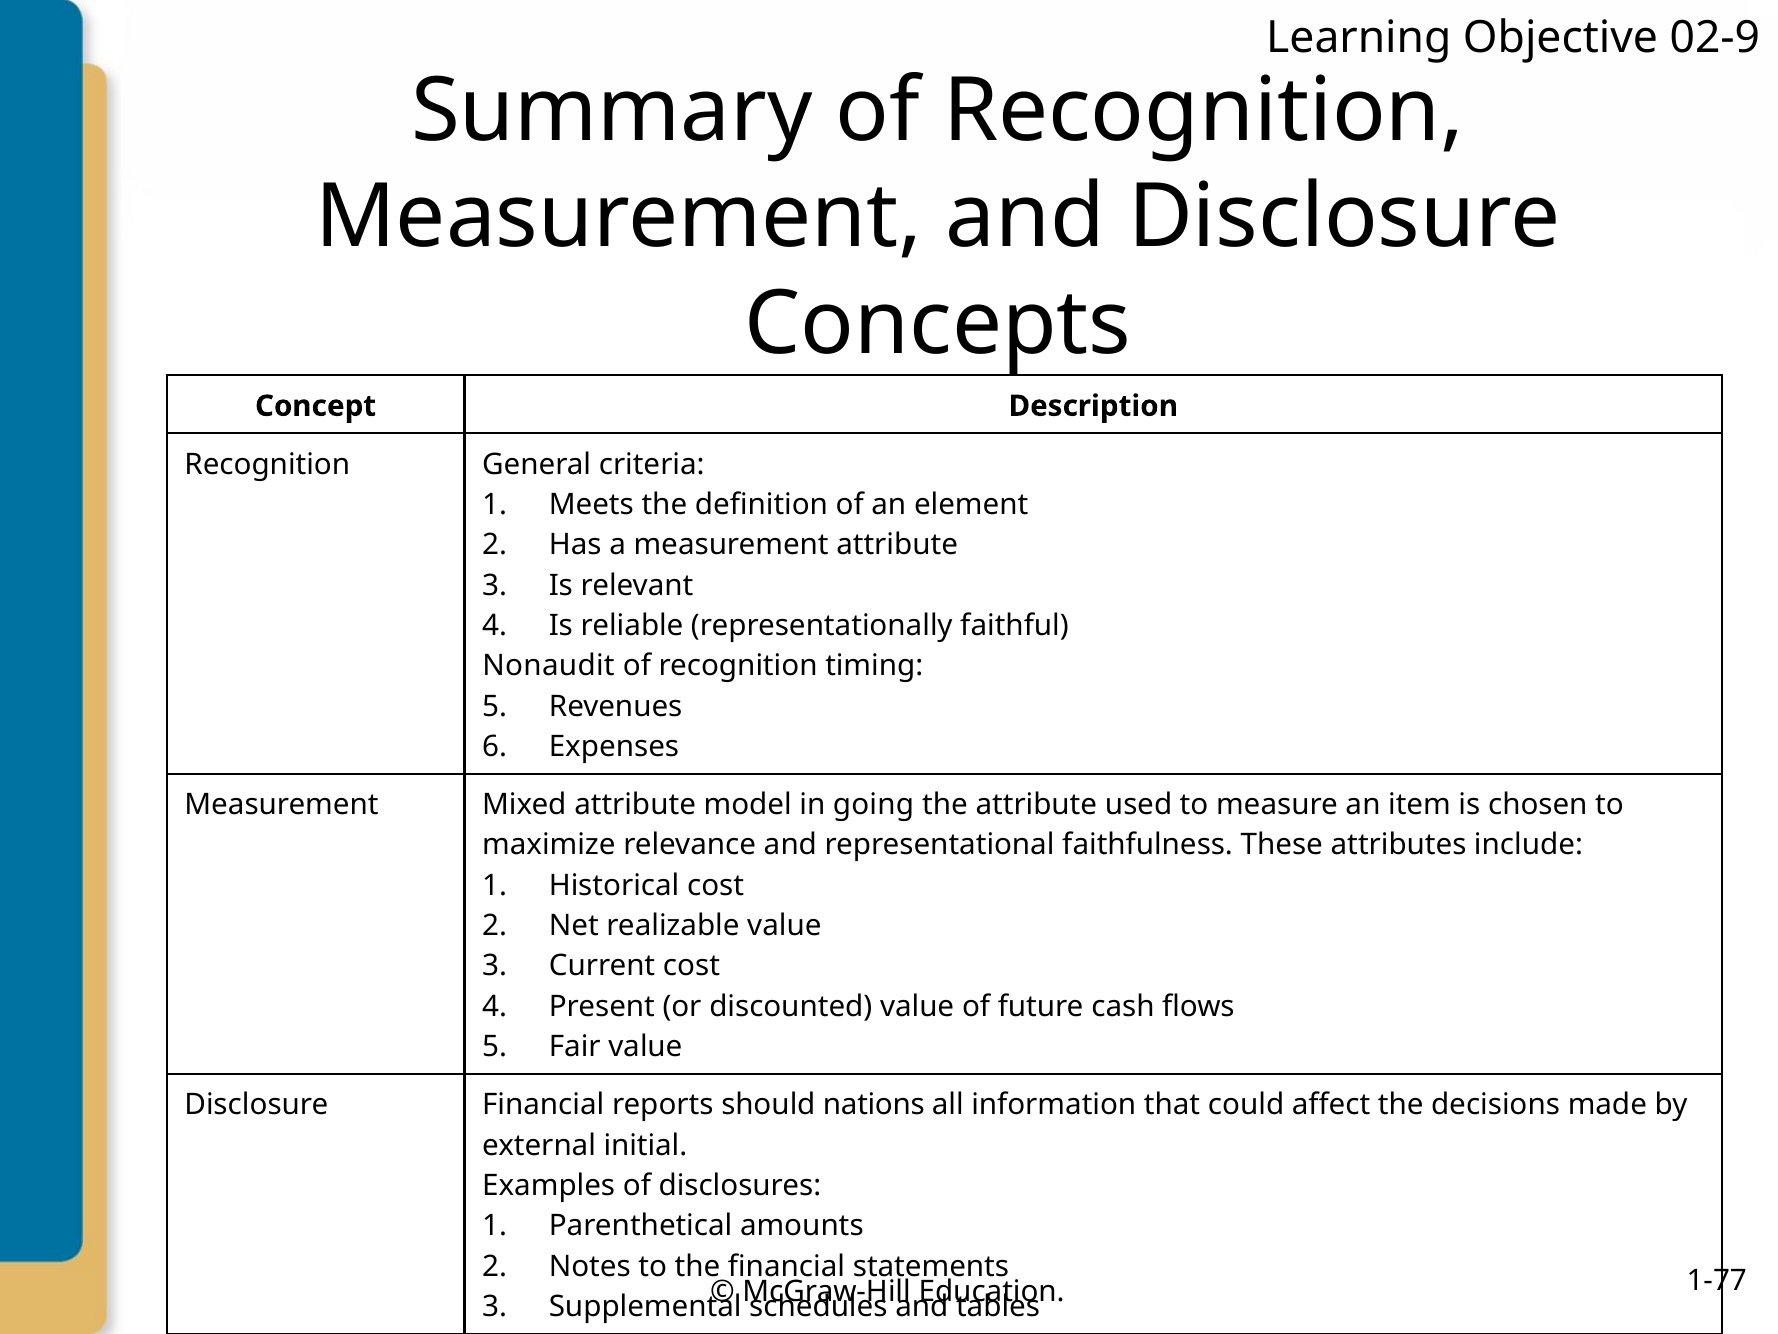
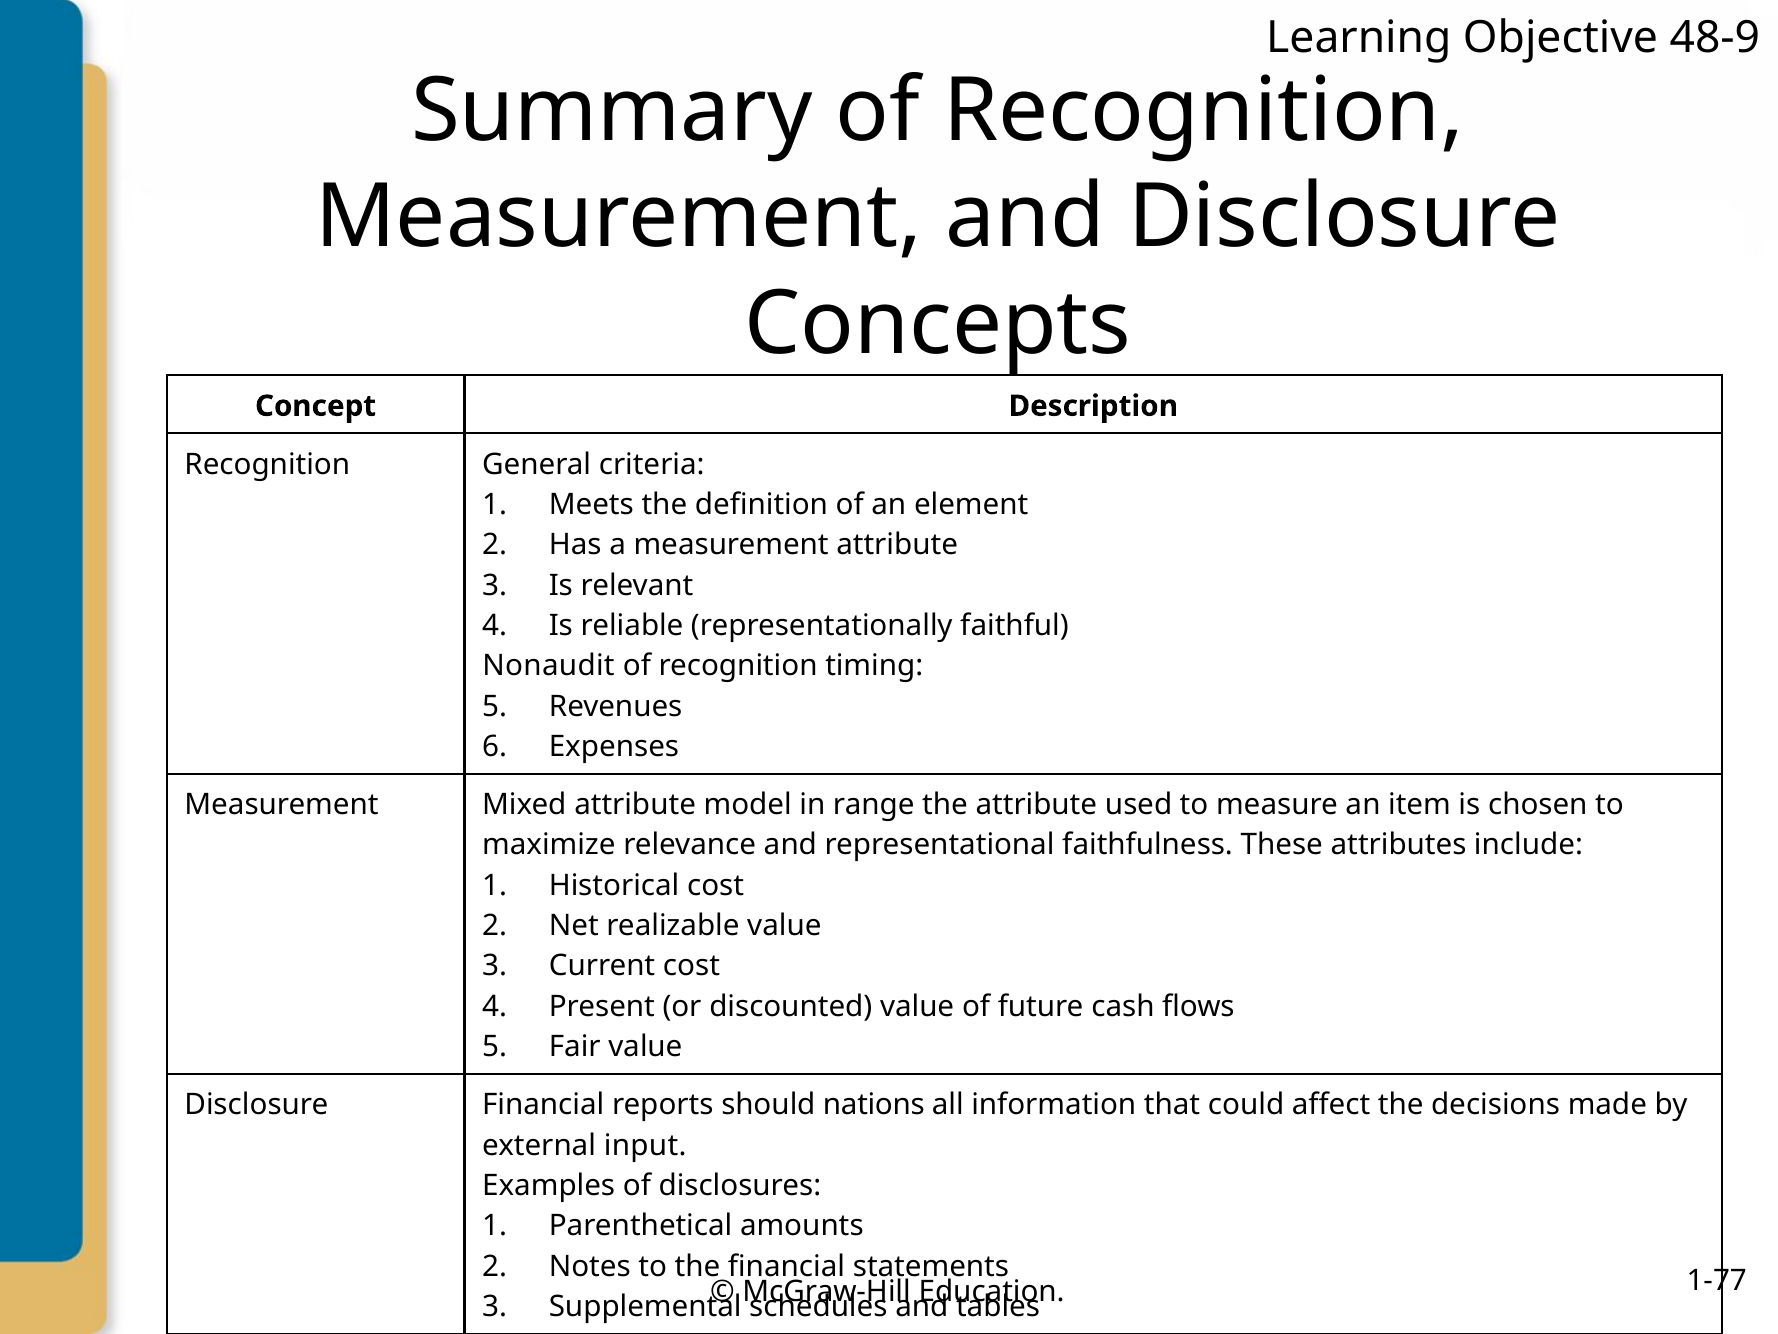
02-9: 02-9 -> 48-9
going: going -> range
initial: initial -> input
